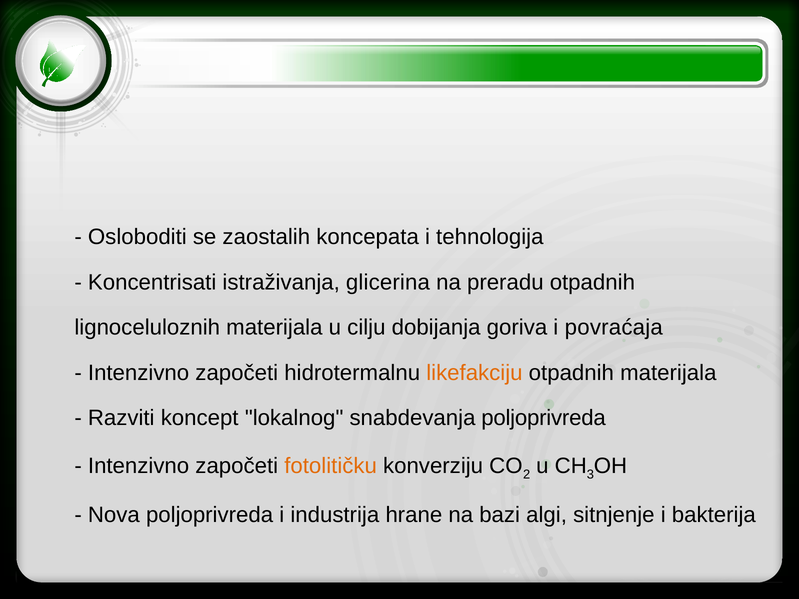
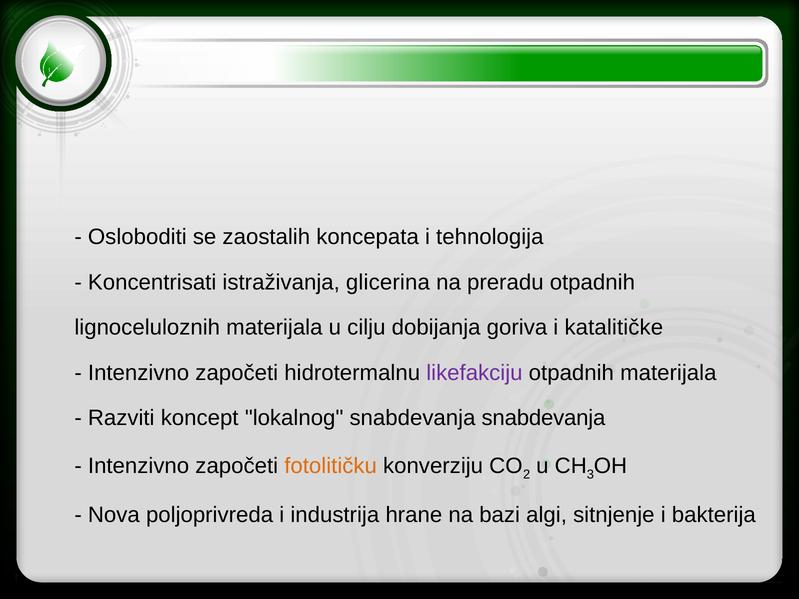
povraćaja: povraćaja -> katalitičke
likefakciju colour: orange -> purple
snabdevanja poljoprivreda: poljoprivreda -> snabdevanja
